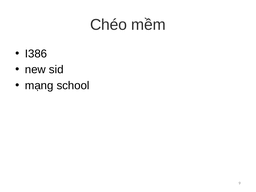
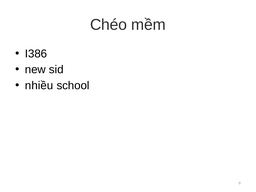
mạng: mạng -> nhiều
